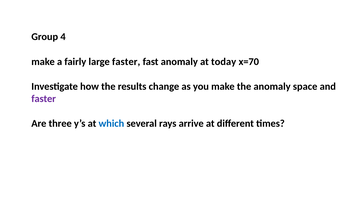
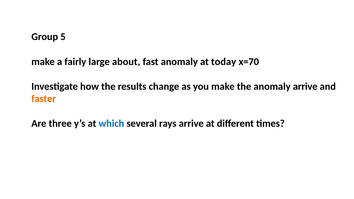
4: 4 -> 5
large faster: faster -> about
anomaly space: space -> arrive
faster at (44, 99) colour: purple -> orange
